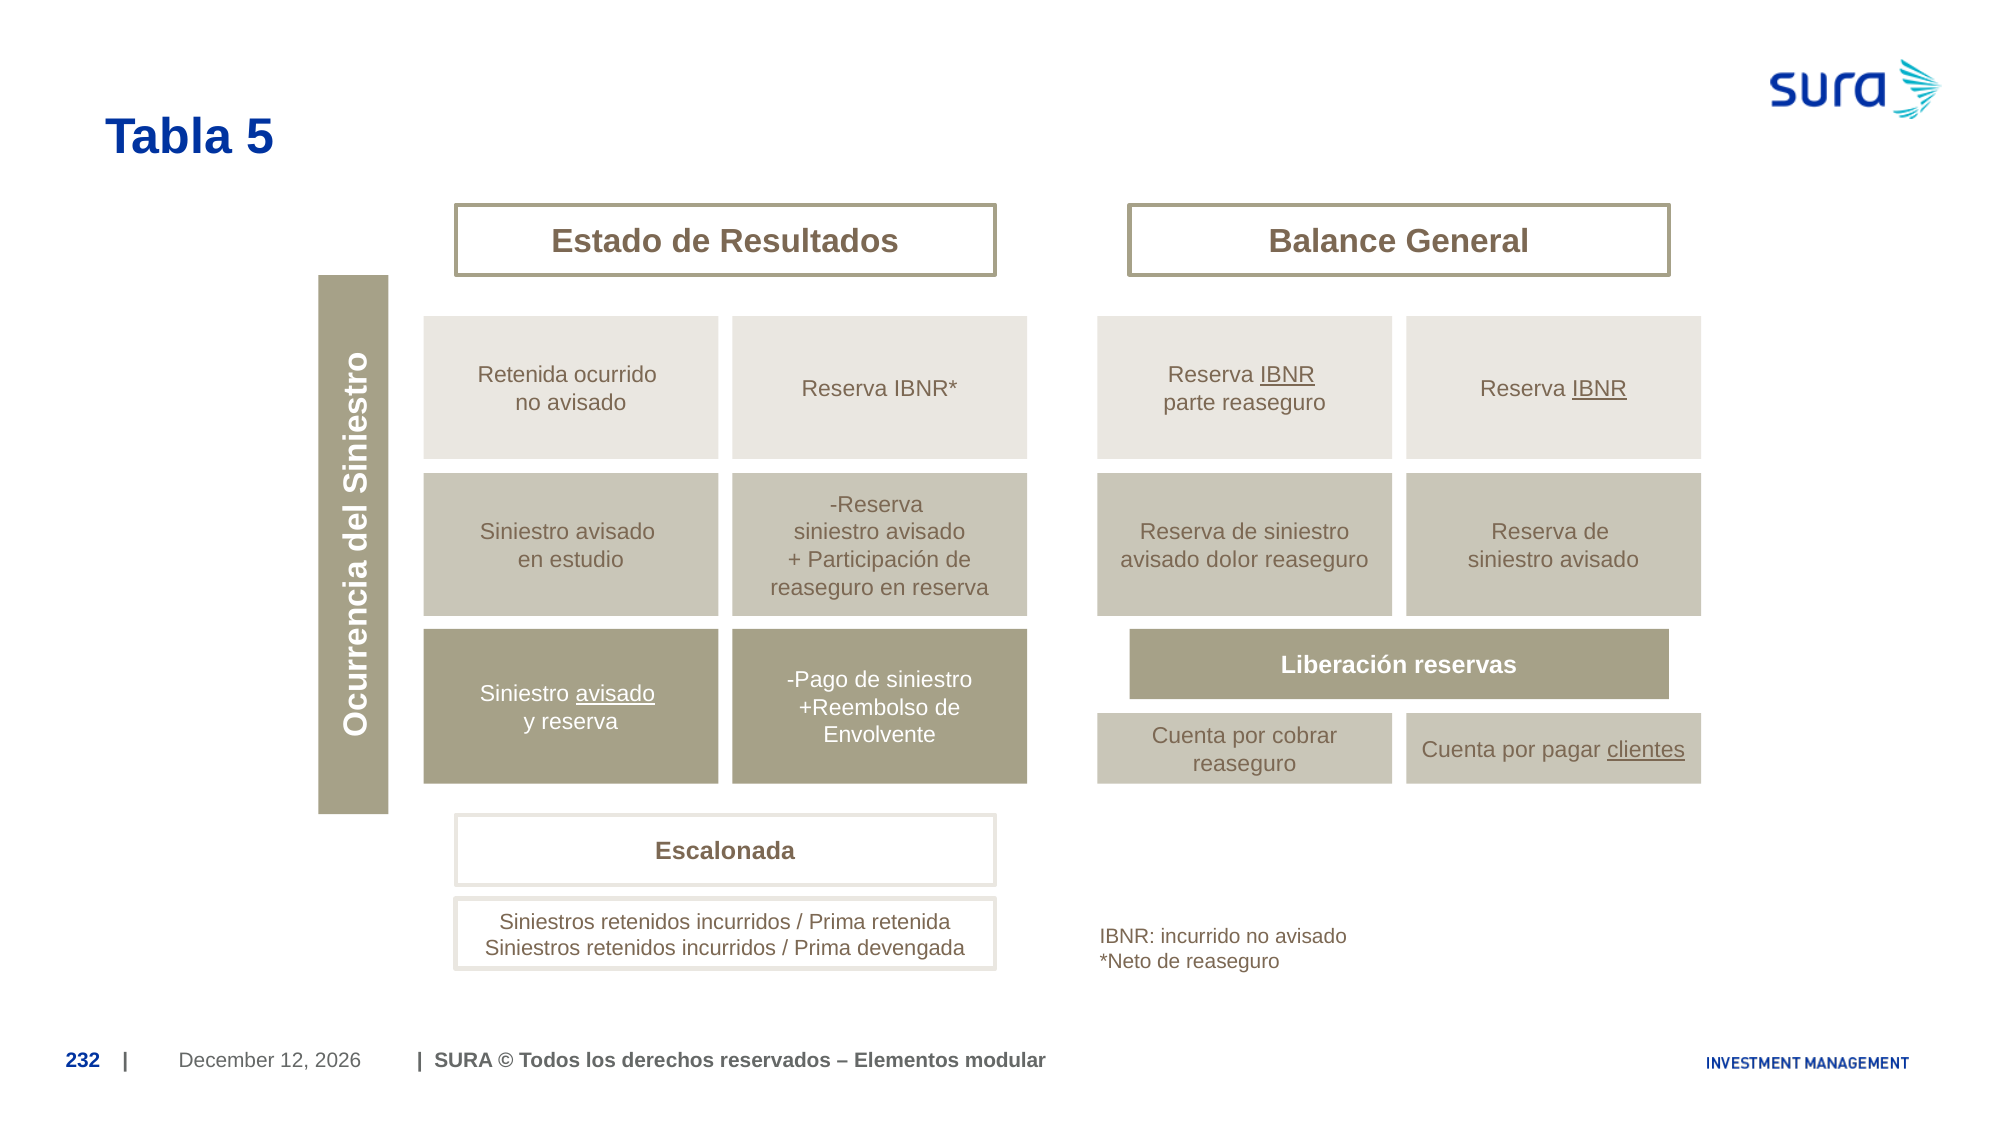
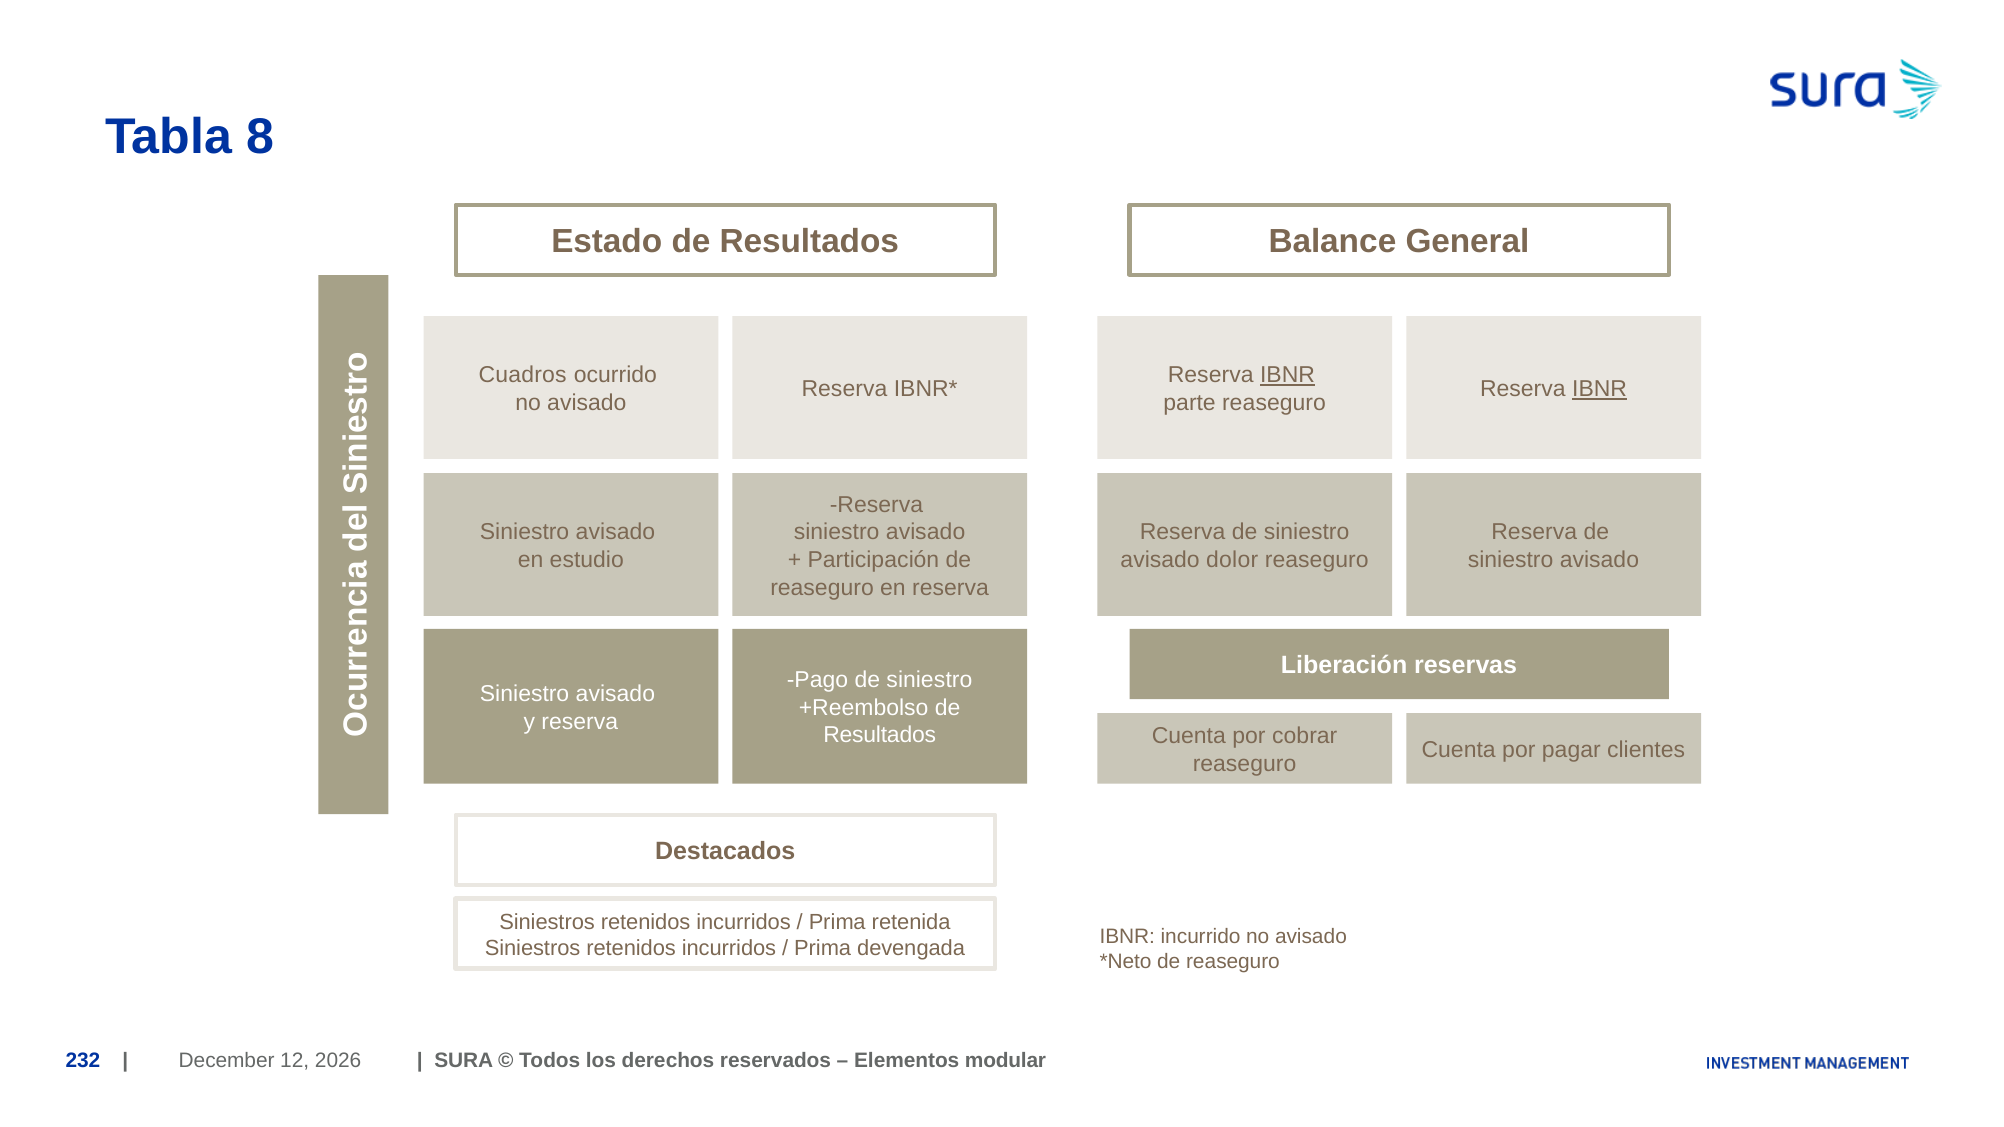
5: 5 -> 8
Retenida at (523, 375): Retenida -> Cuadros
avisado at (615, 694) underline: present -> none
Envolvente at (880, 736): Envolvente -> Resultados
clientes underline: present -> none
Escalonada: Escalonada -> Destacados
